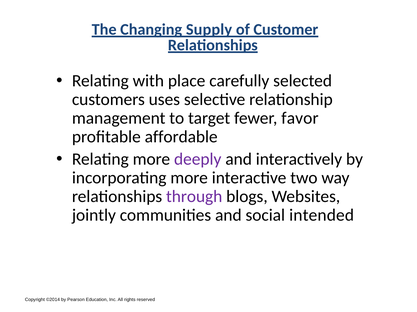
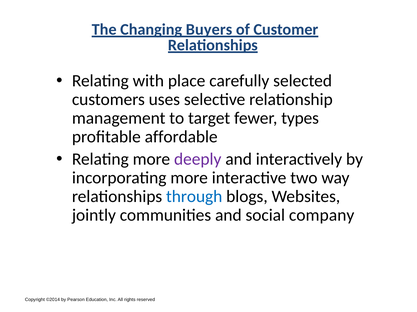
Supply: Supply -> Buyers
favor: favor -> types
through colour: purple -> blue
intended: intended -> company
